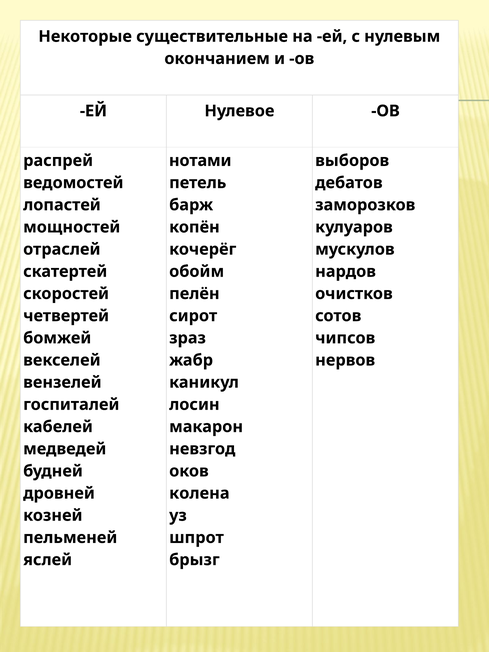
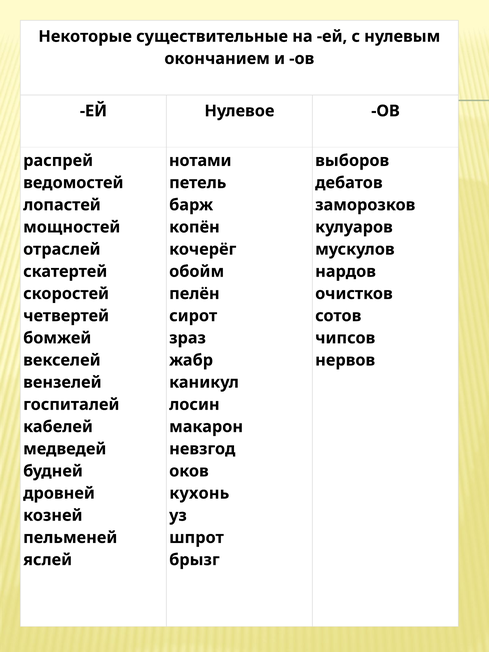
колена: колена -> кухонь
